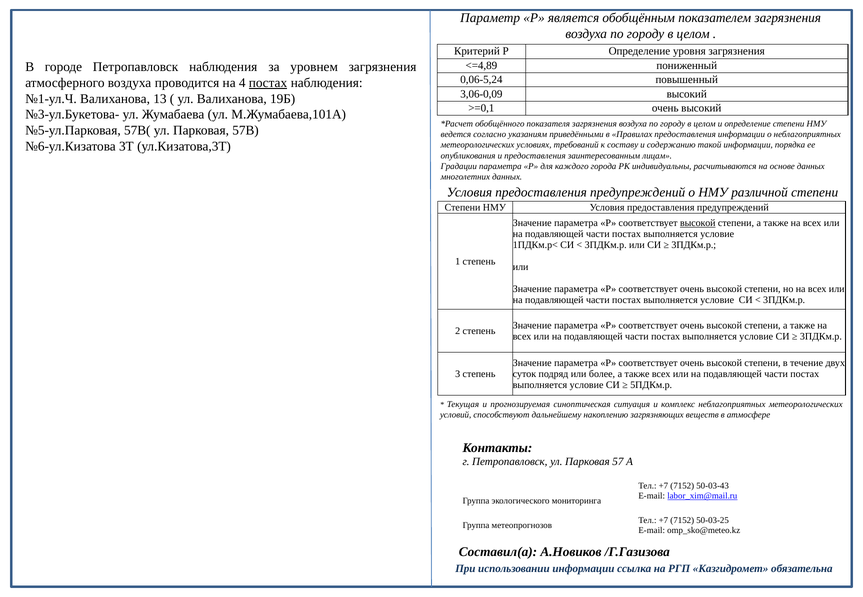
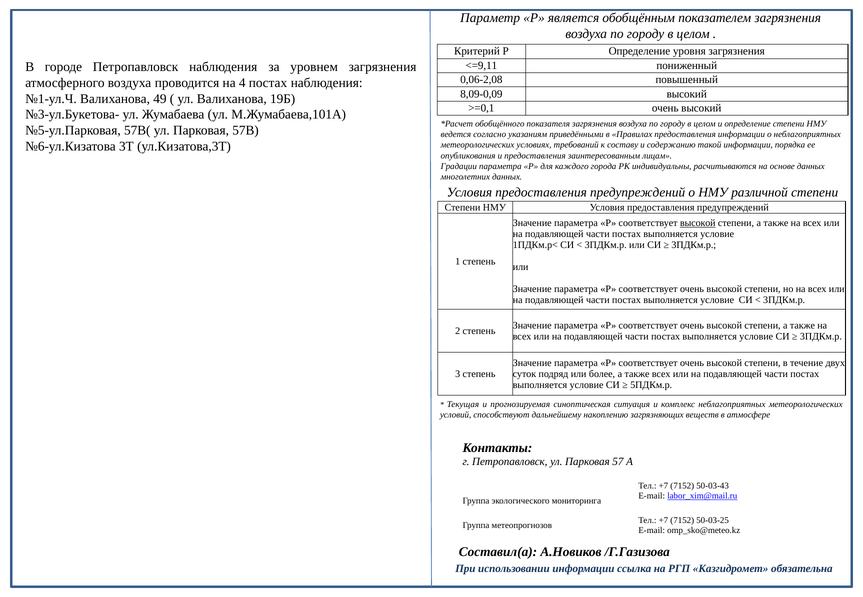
<=4,89: <=4,89 -> <=9,11
0,06-5,24: 0,06-5,24 -> 0,06-2,08
постах at (268, 83) underline: present -> none
3,06-0,09: 3,06-0,09 -> 8,09-0,09
13: 13 -> 49
